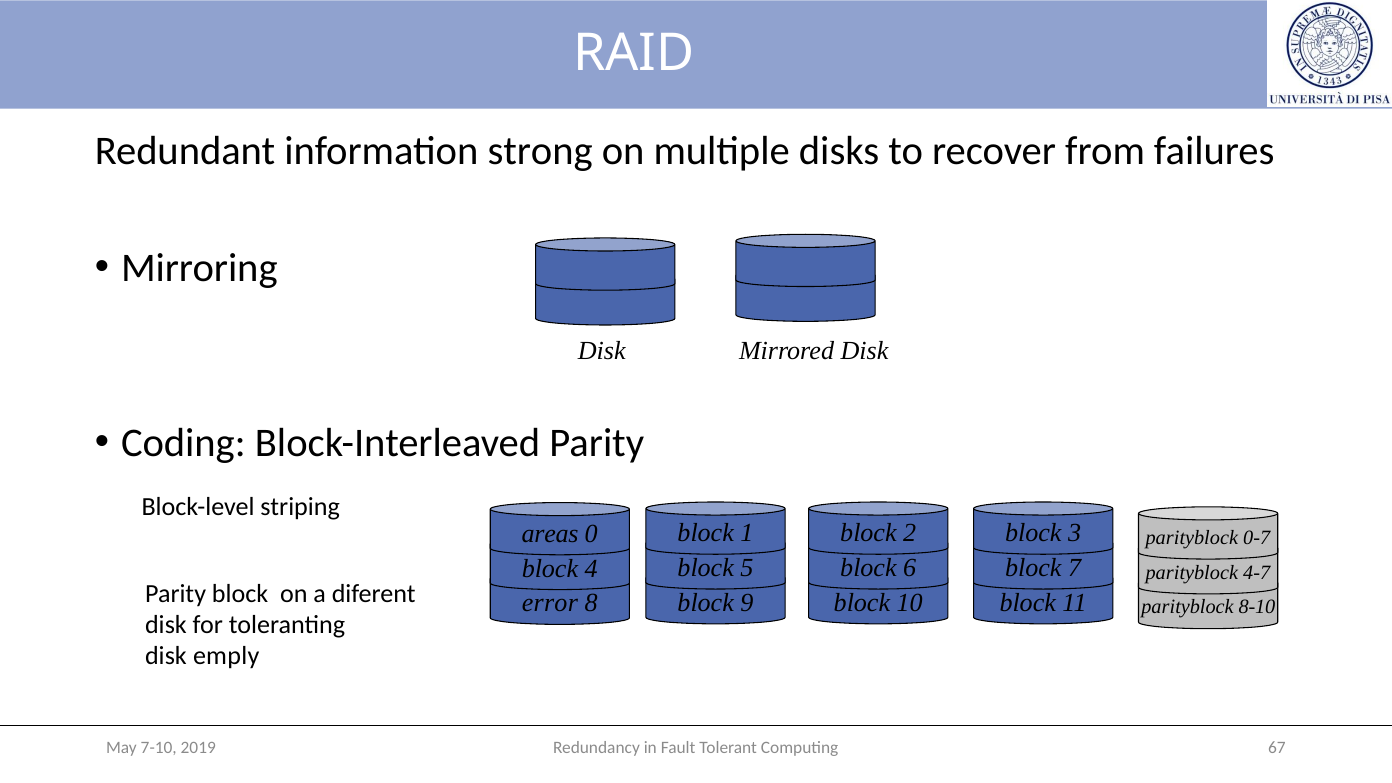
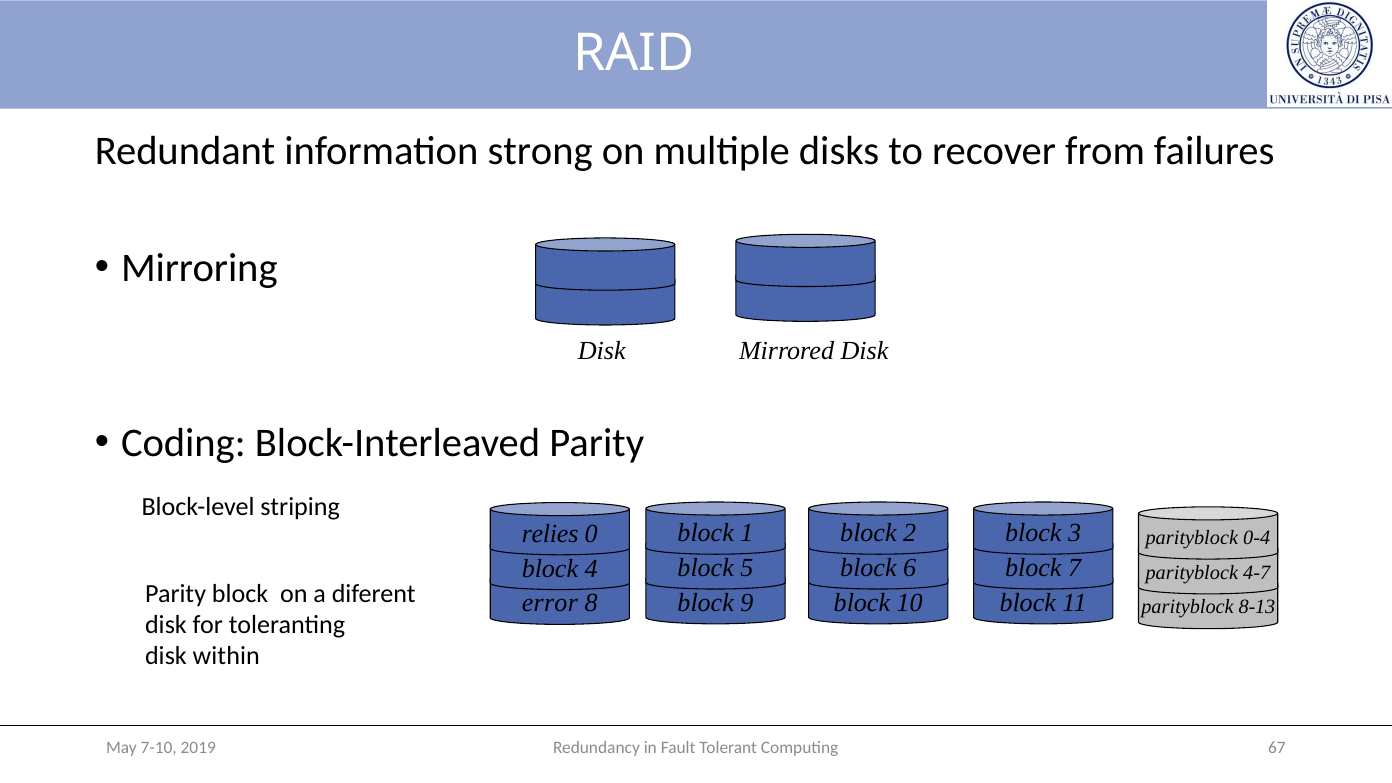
areas: areas -> relies
0-7: 0-7 -> 0-4
8-10: 8-10 -> 8-13
emply: emply -> within
